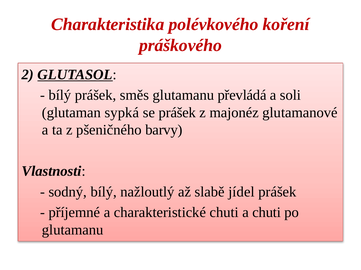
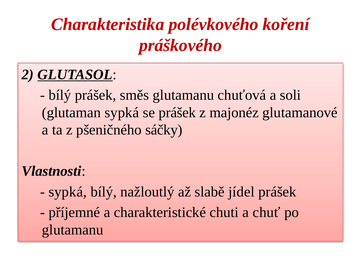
převládá: převládá -> chuťová
barvy: barvy -> sáčky
sodný at (68, 192): sodný -> sypká
a chuti: chuti -> chuť
